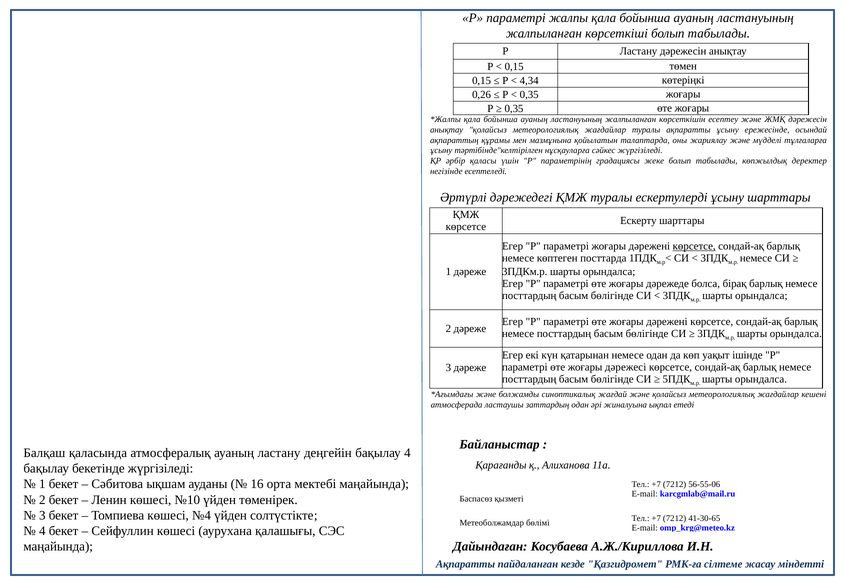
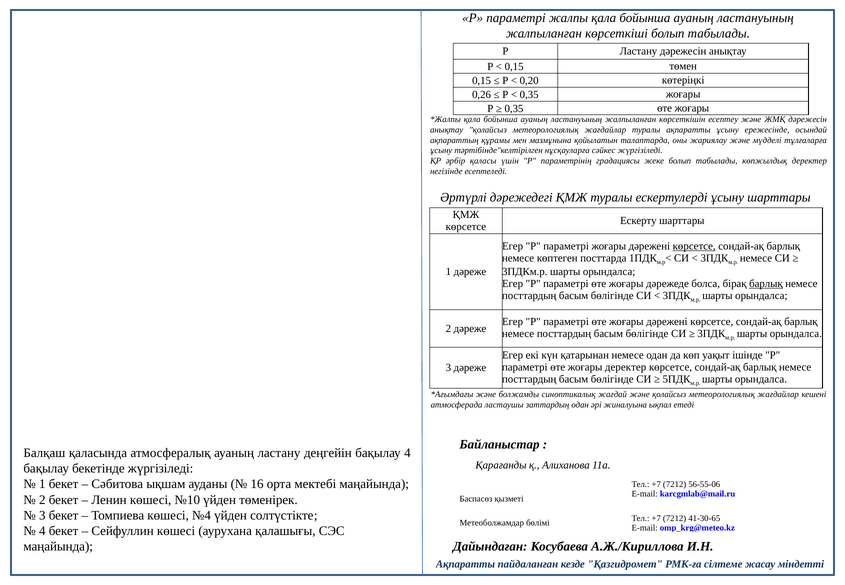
4,34: 4,34 -> 0,20
барлық at (766, 284) underline: none -> present
жоғары дәрежесі: дәрежесі -> деректер
